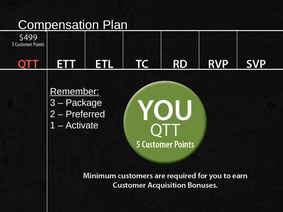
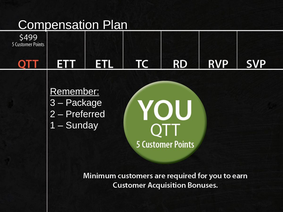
Activate: Activate -> Sunday
